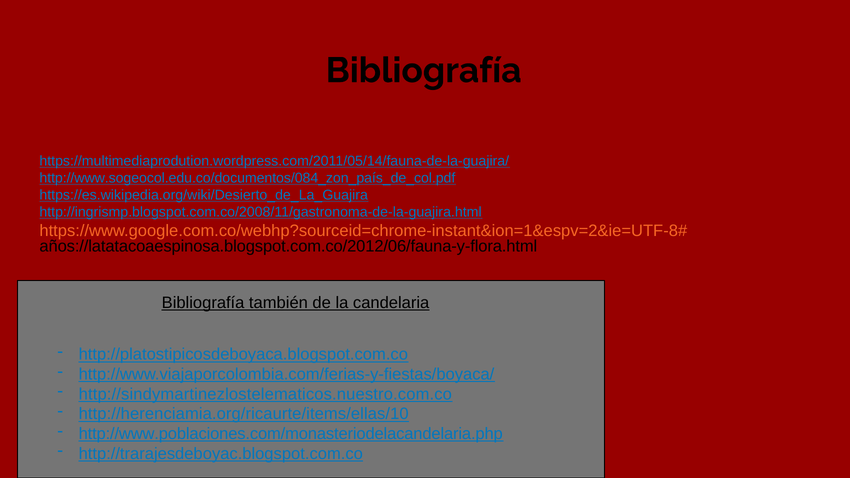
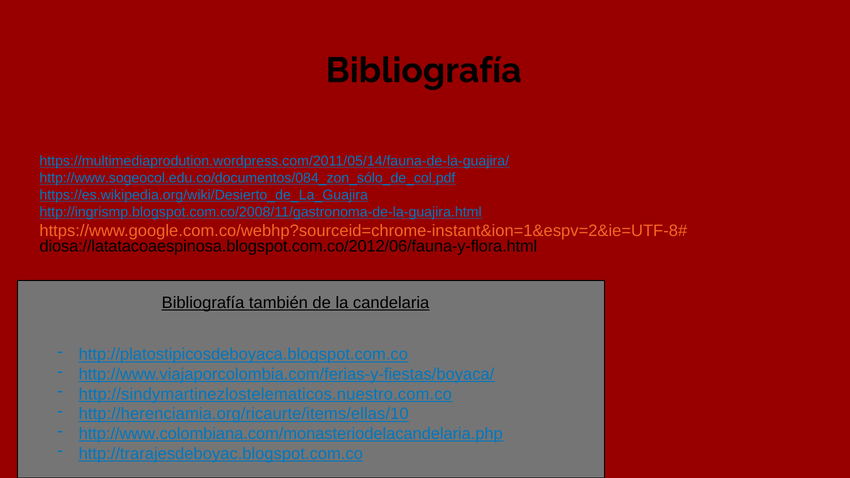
http://www.sogeocol.edu.co/documentos/084_zon_país_de_col.pdf: http://www.sogeocol.edu.co/documentos/084_zon_país_de_col.pdf -> http://www.sogeocol.edu.co/documentos/084_zon_sólo_de_col.pdf
años://latatacoaespinosa.blogspot.com.co/2012/06/fauna-y-flora.html: años://latatacoaespinosa.blogspot.com.co/2012/06/fauna-y-flora.html -> diosa://latatacoaespinosa.blogspot.com.co/2012/06/fauna-y-flora.html
http://www.poblaciones.com/monasteriodelacandelaria.php: http://www.poblaciones.com/monasteriodelacandelaria.php -> http://www.colombiana.com/monasteriodelacandelaria.php
